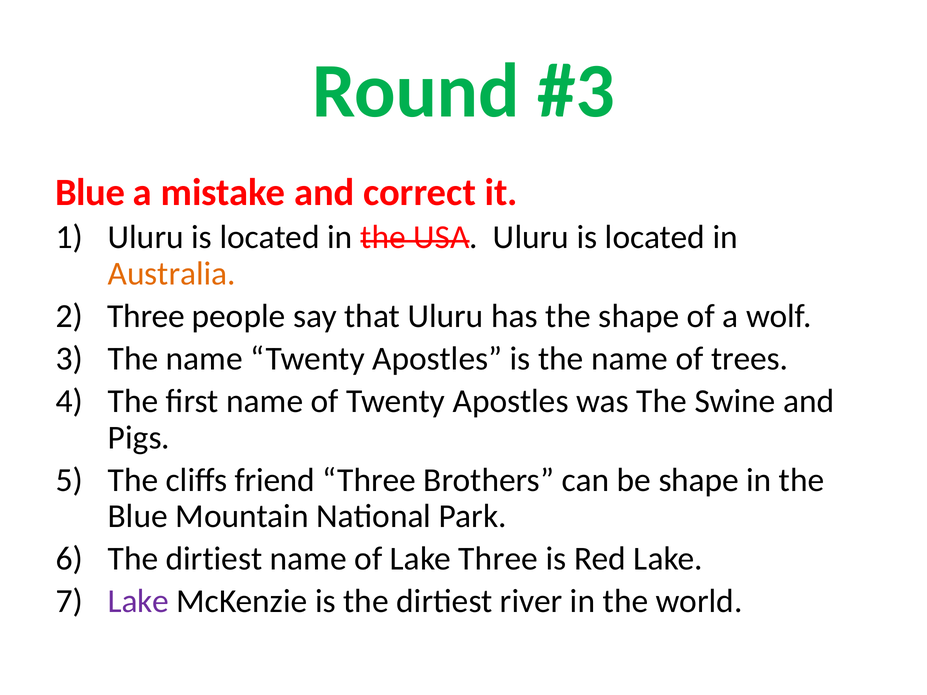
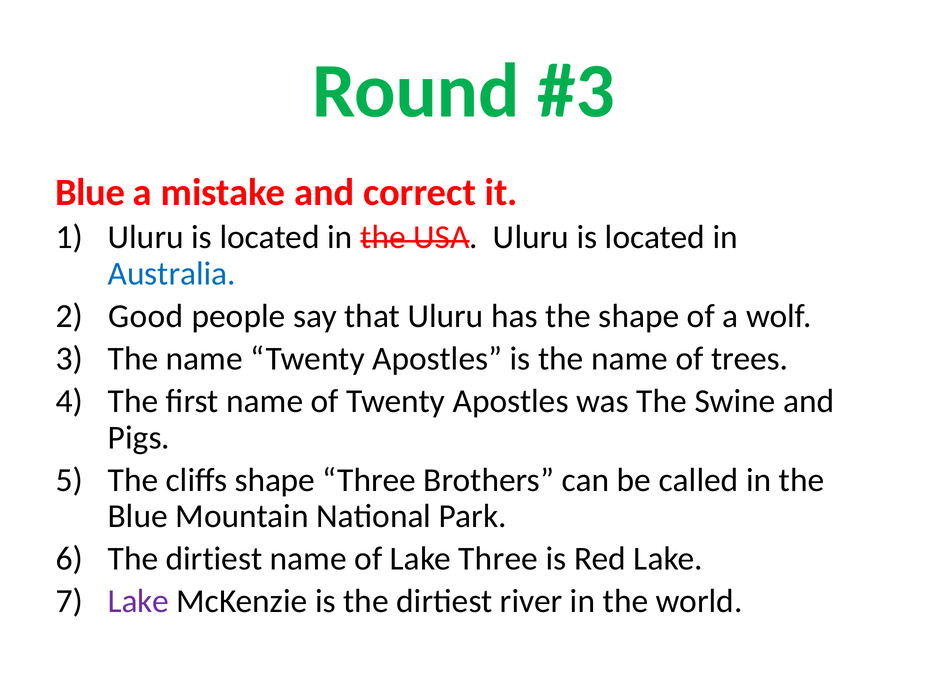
Australia colour: orange -> blue
Three at (146, 316): Three -> Good
cliffs friend: friend -> shape
be shape: shape -> called
